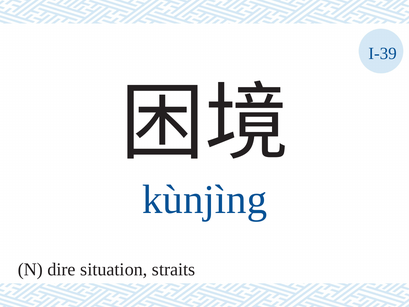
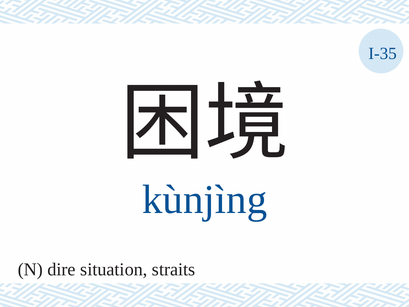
I-39: I-39 -> I-35
